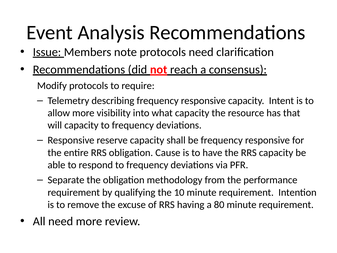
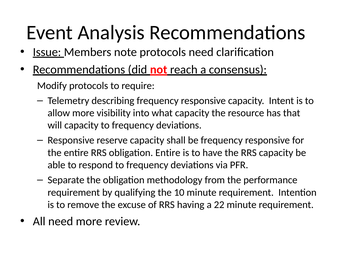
obligation Cause: Cause -> Entire
80: 80 -> 22
